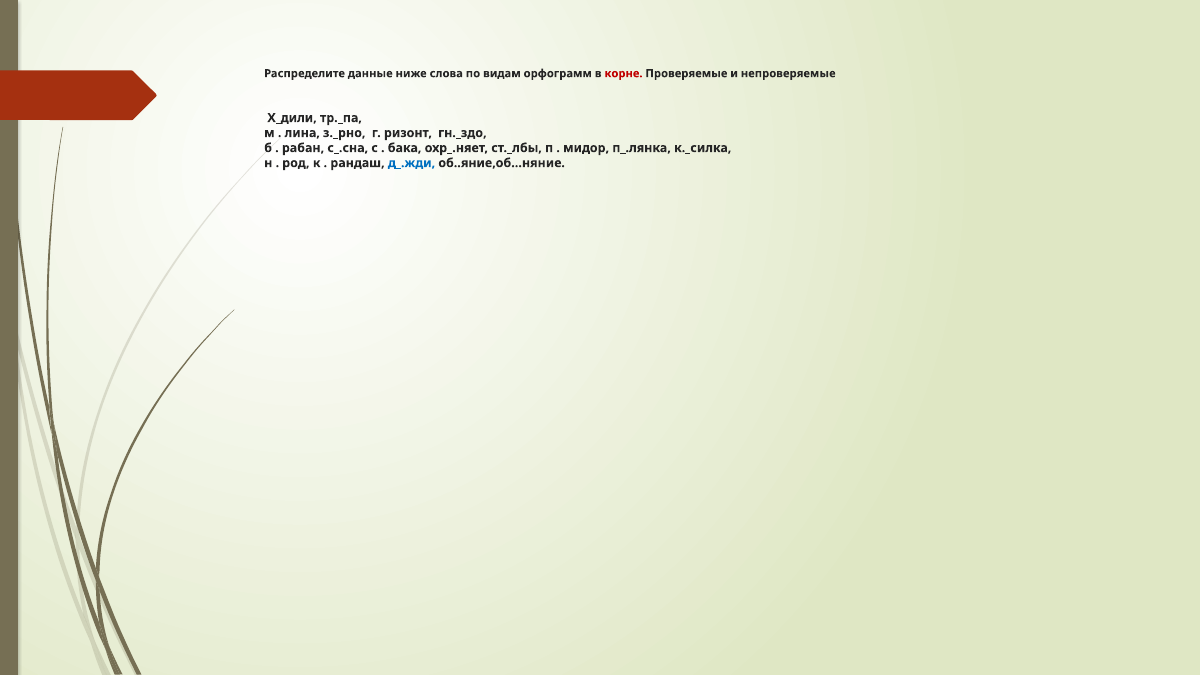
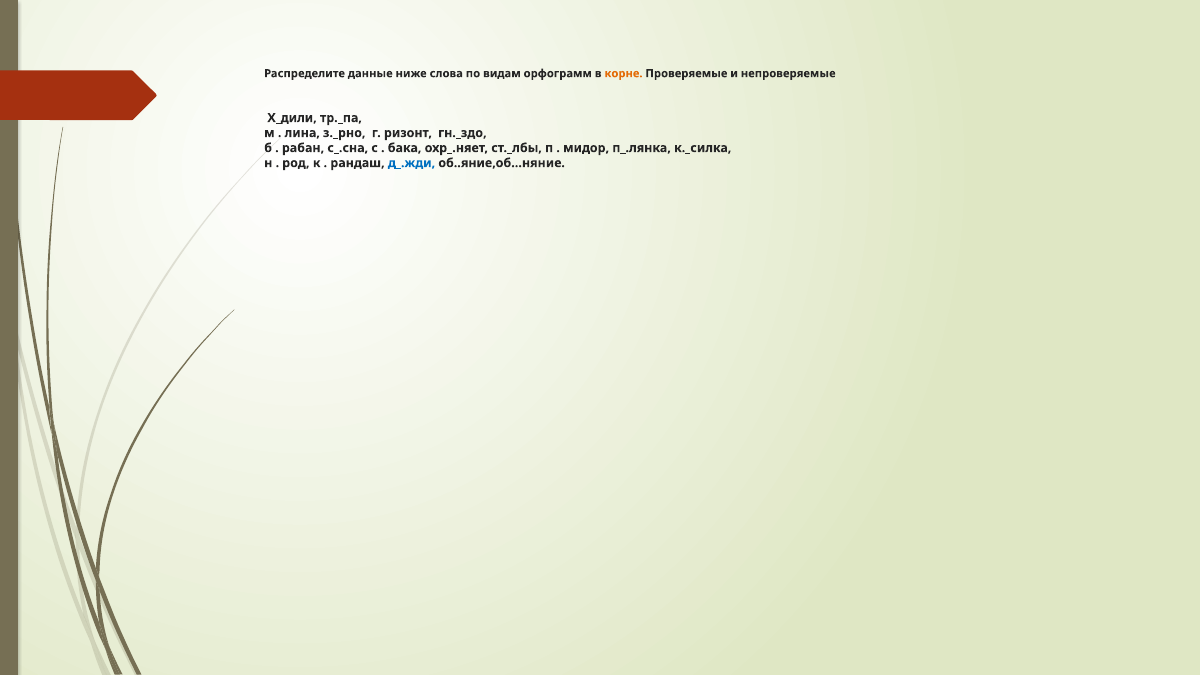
корне colour: red -> orange
